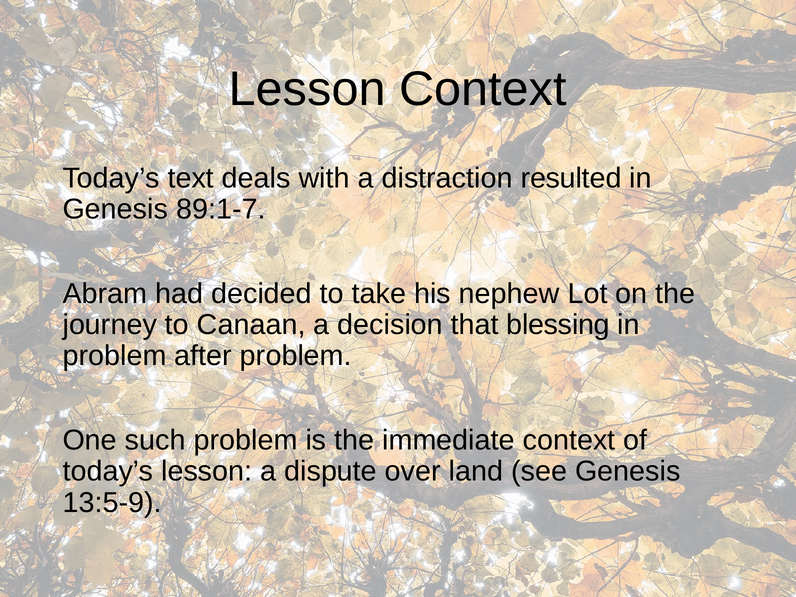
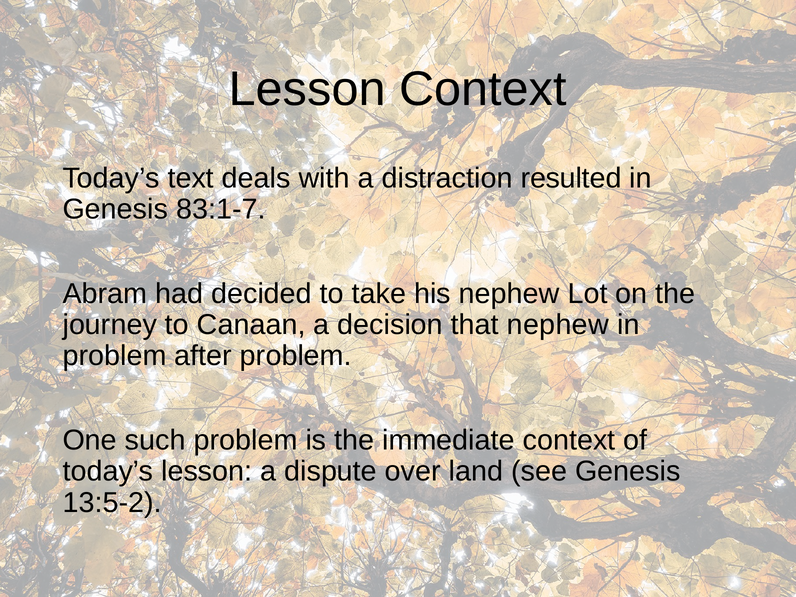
89:1-7: 89:1-7 -> 83:1-7
that blessing: blessing -> nephew
13:5-9: 13:5-9 -> 13:5-2
